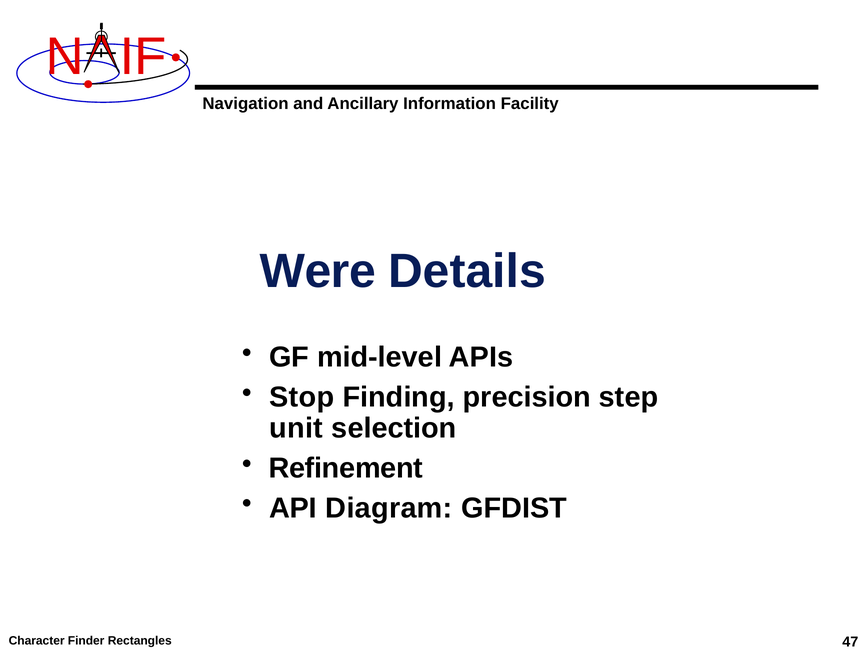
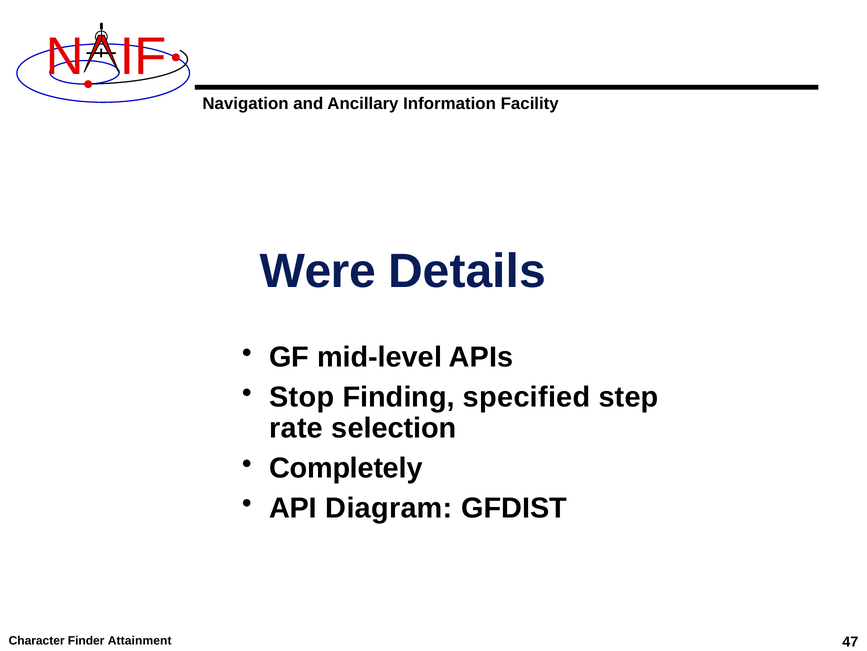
precision: precision -> specified
unit: unit -> rate
Refinement: Refinement -> Completely
Rectangles: Rectangles -> Attainment
